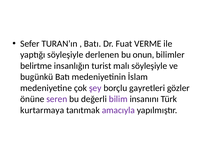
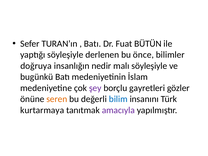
VERME: VERME -> BÜTÜN
onun: onun -> önce
belirtme: belirtme -> doğruya
turist: turist -> nedir
seren colour: purple -> orange
bilim colour: purple -> blue
